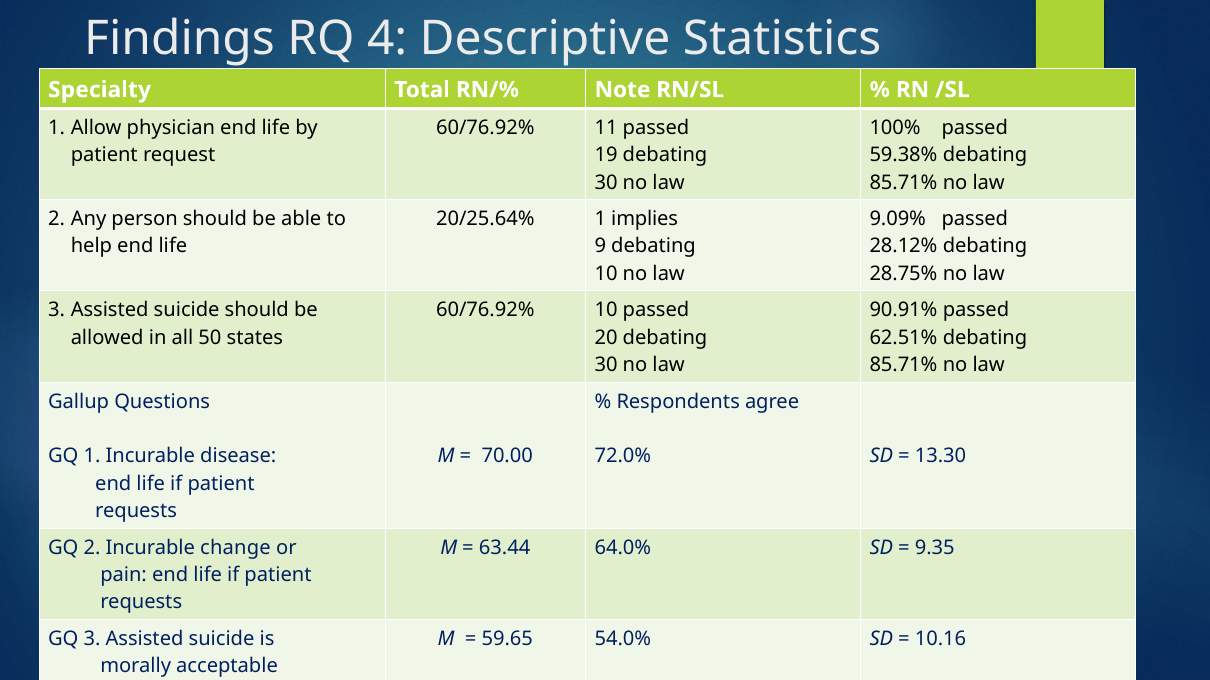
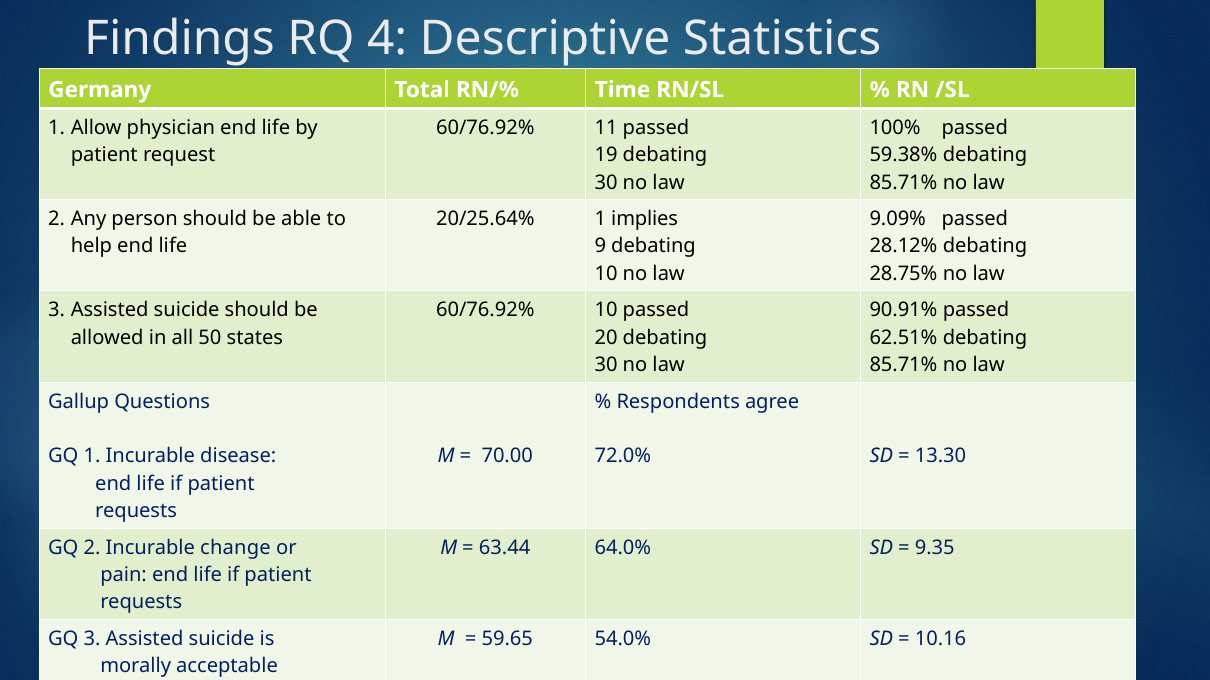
Specialty: Specialty -> Germany
RN/% Note: Note -> Time
